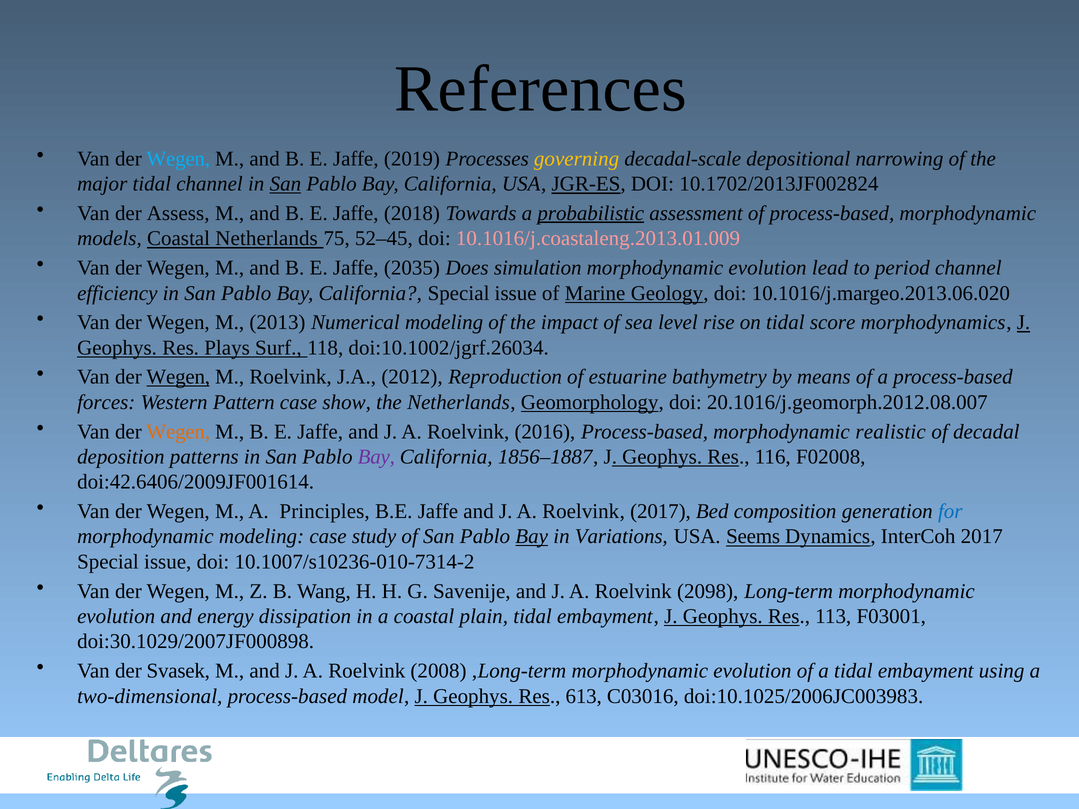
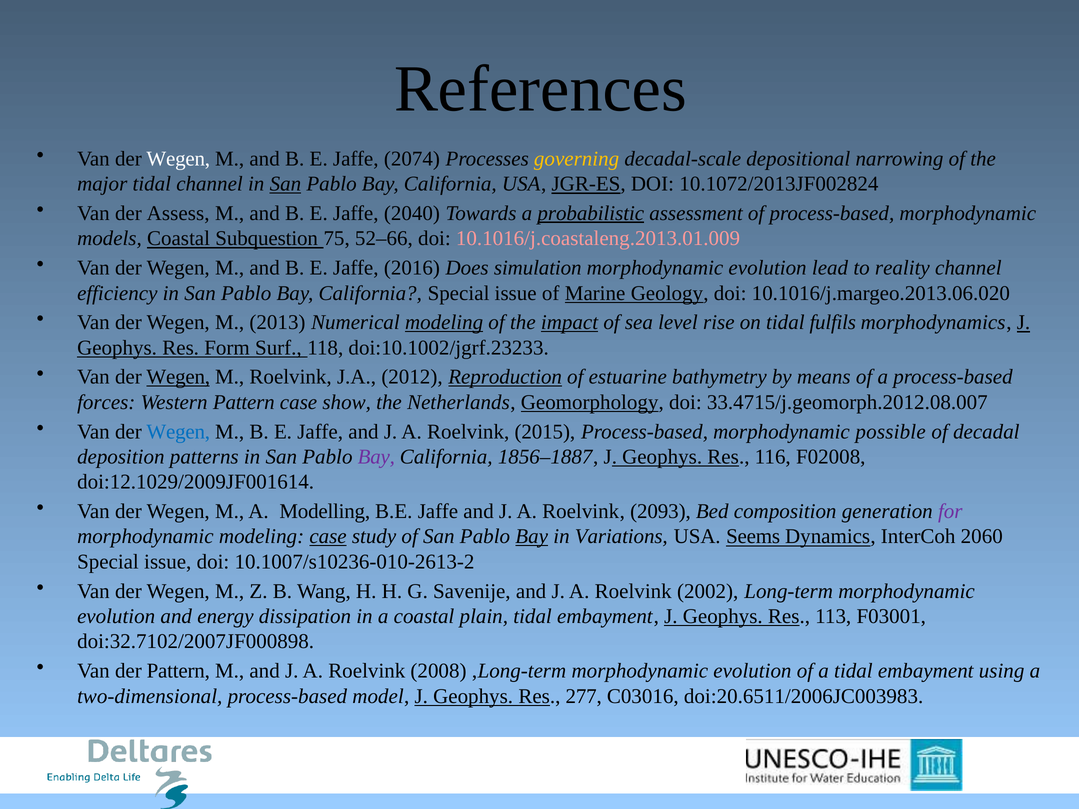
Wegen at (178, 159) colour: light blue -> white
2019: 2019 -> 2074
10.1702/2013JF002824: 10.1702/2013JF002824 -> 10.1072/2013JF002824
2018: 2018 -> 2040
Coastal Netherlands: Netherlands -> Subquestion
52–45: 52–45 -> 52–66
2035: 2035 -> 2016
period: period -> reality
modeling at (444, 323) underline: none -> present
impact underline: none -> present
score: score -> fulfils
Plays: Plays -> Form
doi:10.1002/jgrf.26034: doi:10.1002/jgrf.26034 -> doi:10.1002/jgrf.23233
Reproduction underline: none -> present
20.1016/j.geomorph.2012.08.007: 20.1016/j.geomorph.2012.08.007 -> 33.4715/j.geomorph.2012.08.007
Wegen at (178, 432) colour: orange -> blue
2016: 2016 -> 2015
realistic: realistic -> possible
doi:42.6406/2009JF001614: doi:42.6406/2009JF001614 -> doi:12.1029/2009JF001614
Principles: Principles -> Modelling
Roelvink 2017: 2017 -> 2093
for colour: blue -> purple
case at (328, 537) underline: none -> present
InterCoh 2017: 2017 -> 2060
10.1007/s10236-010-7314-2: 10.1007/s10236-010-7314-2 -> 10.1007/s10236-010-2613-2
2098: 2098 -> 2002
doi:30.1029/2007JF000898: doi:30.1029/2007JF000898 -> doi:32.7102/2007JF000898
der Svasek: Svasek -> Pattern
613: 613 -> 277
doi:10.1025/2006JC003983: doi:10.1025/2006JC003983 -> doi:20.6511/2006JC003983
